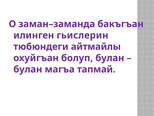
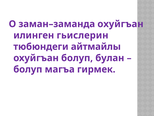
заман–заманда бакъгъан: бакъгъан -> охуйгъан
булан at (28, 69): булан -> болуп
тапмай: тапмай -> гирмек
